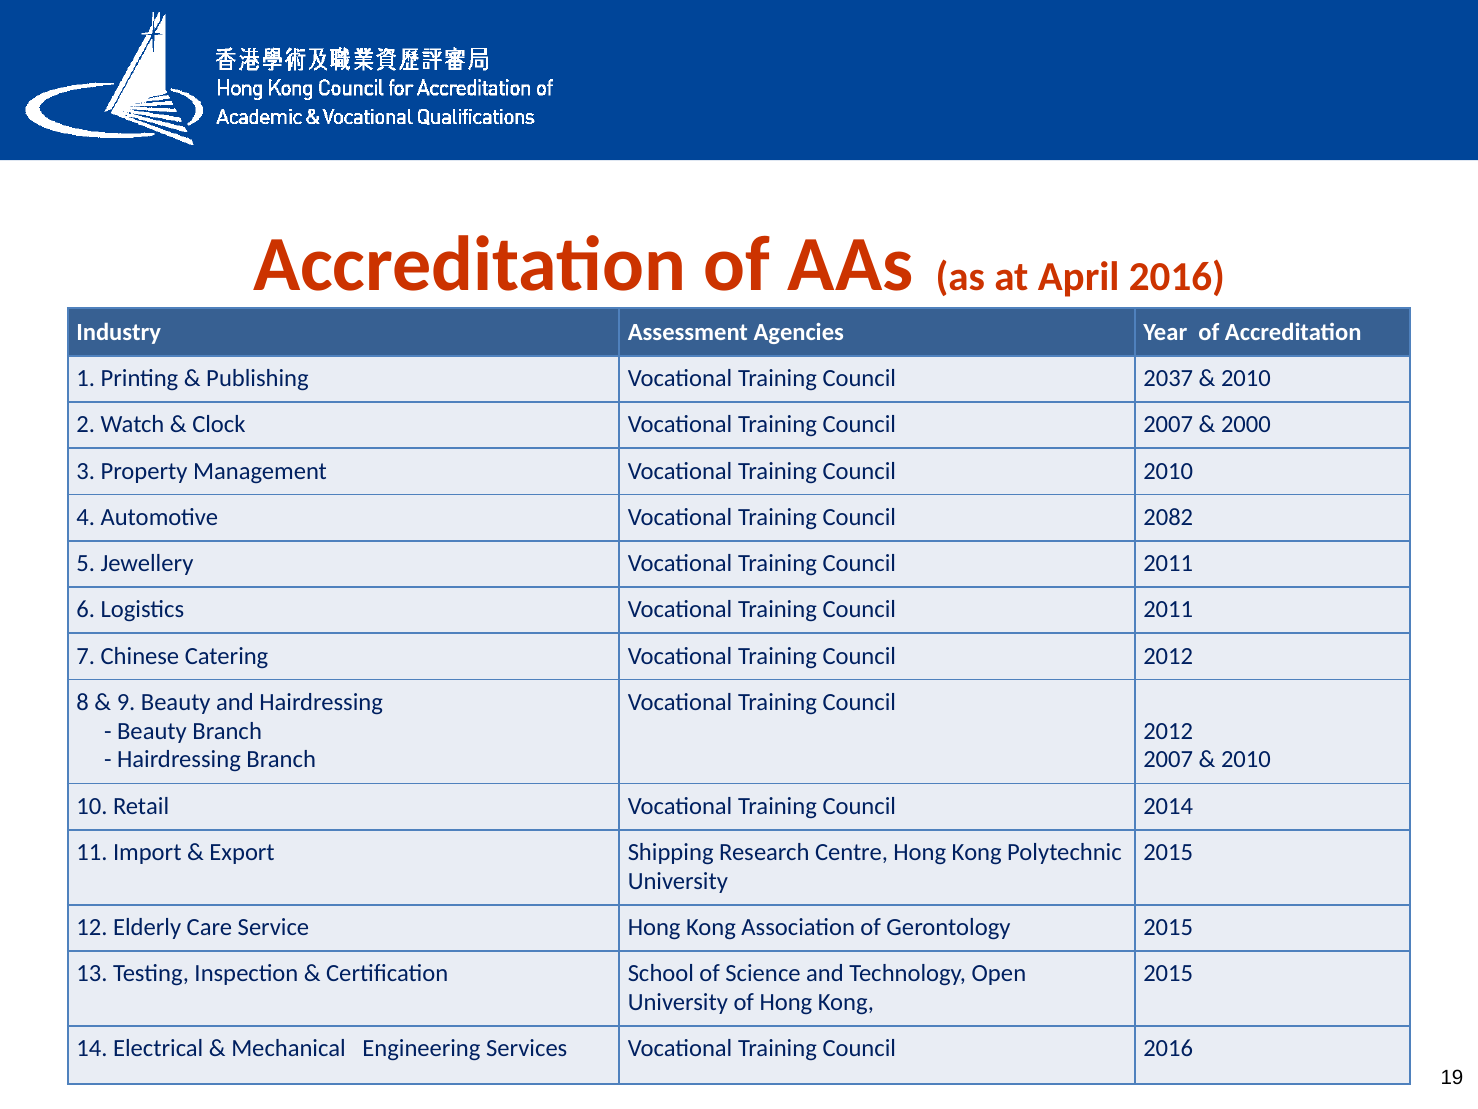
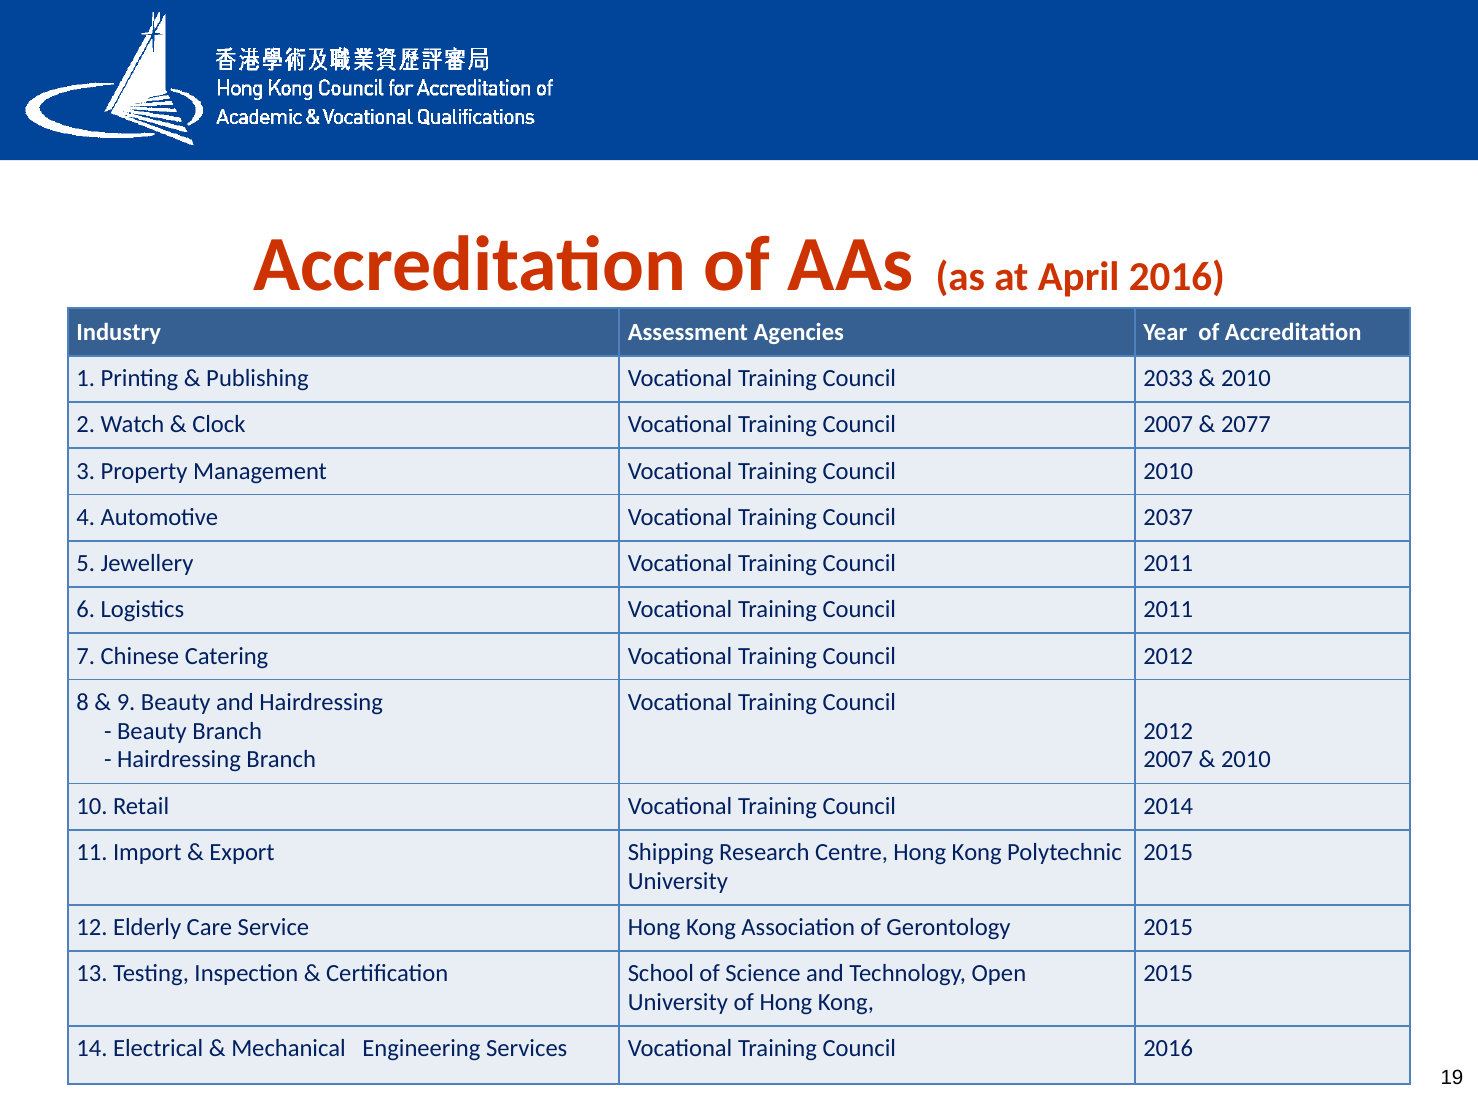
2037: 2037 -> 2033
2000: 2000 -> 2077
2082: 2082 -> 2037
